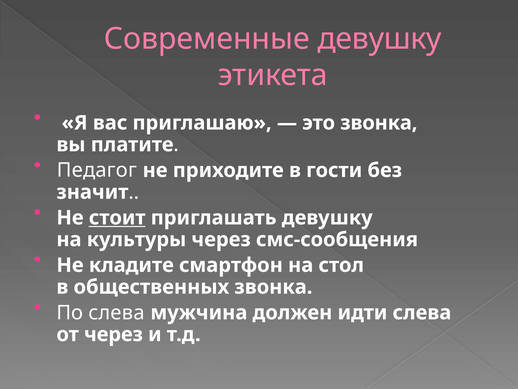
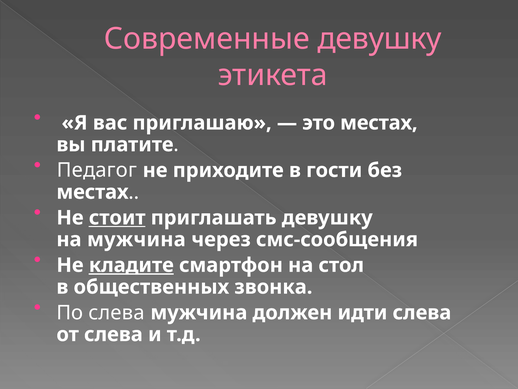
это звонка: звонка -> местах
значит at (92, 192): значит -> местах
на культуры: культуры -> мужчина
кладите underline: none -> present
от через: через -> слева
